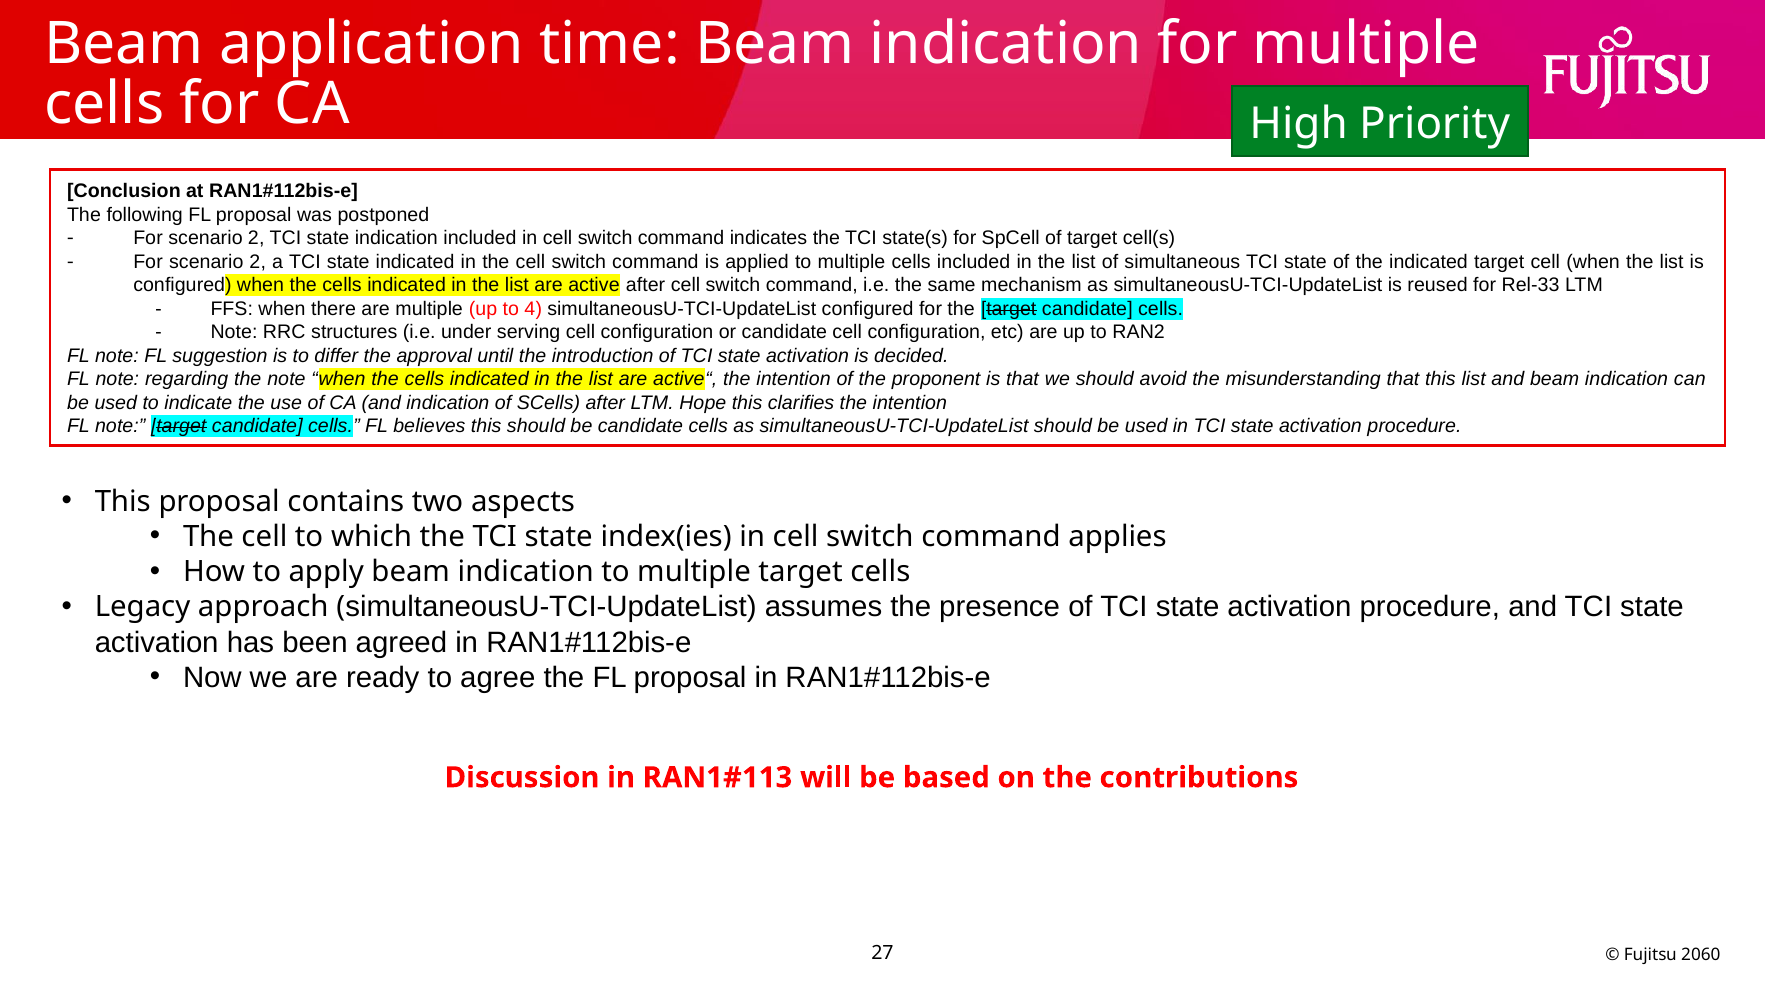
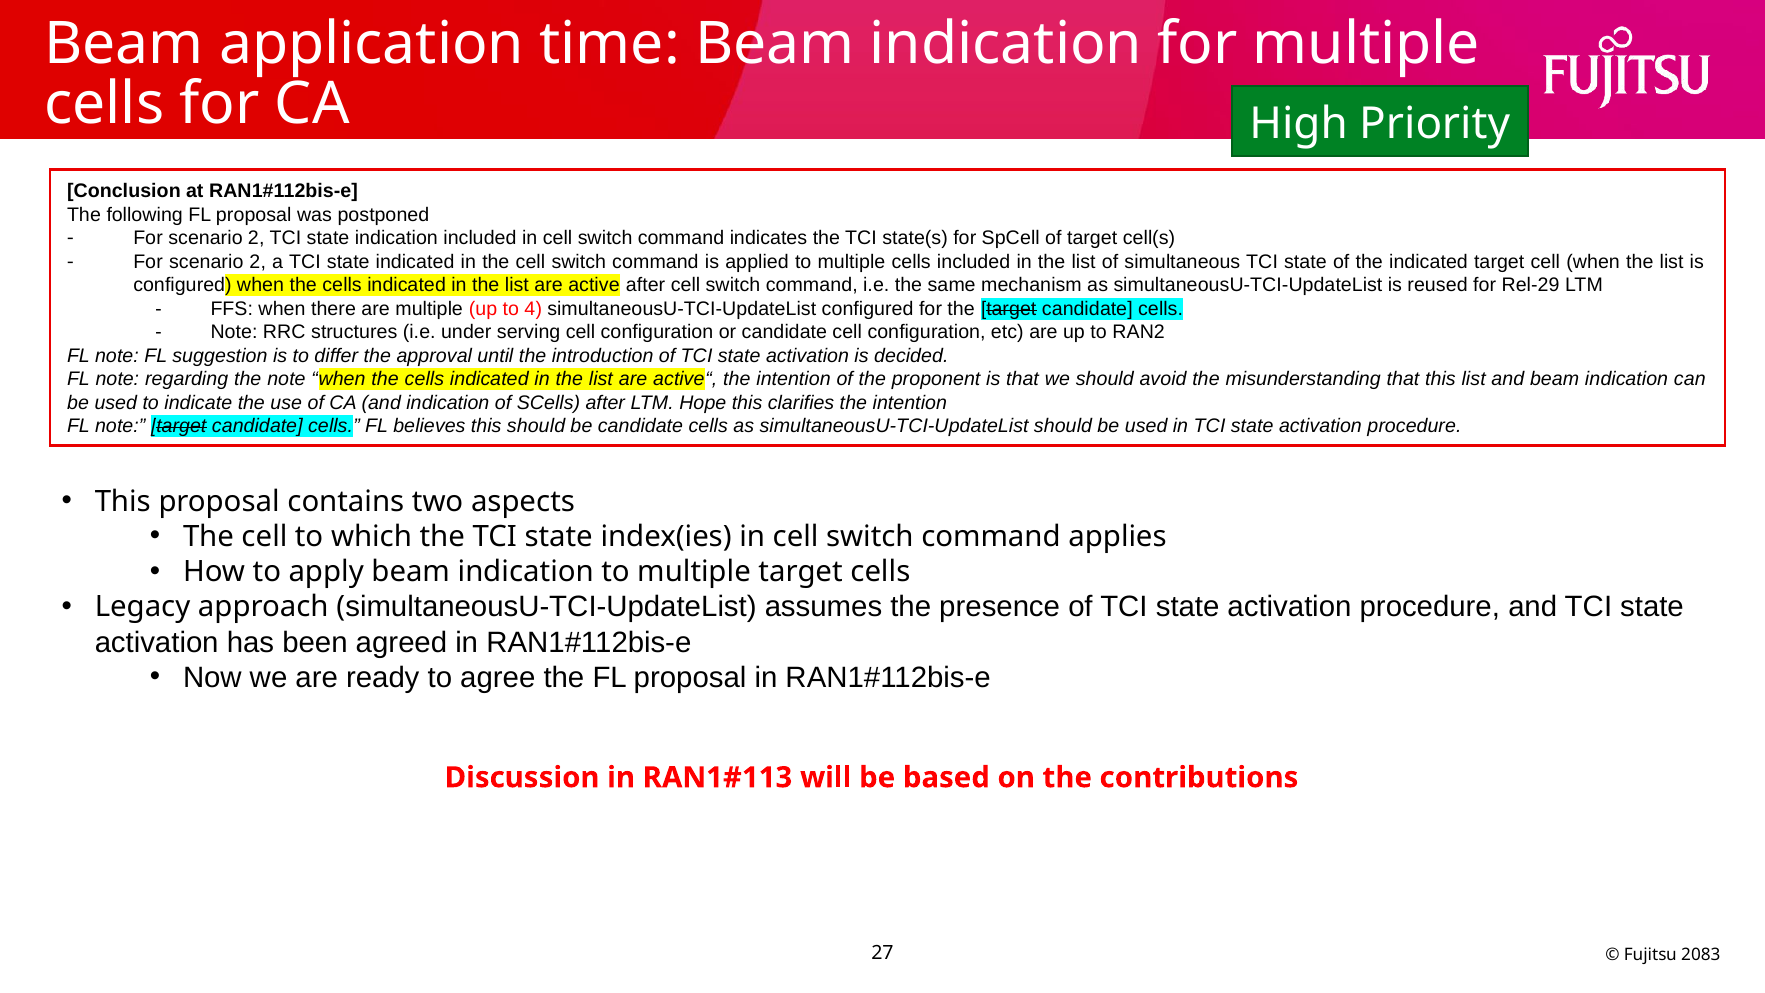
Rel-33: Rel-33 -> Rel-29
2060: 2060 -> 2083
